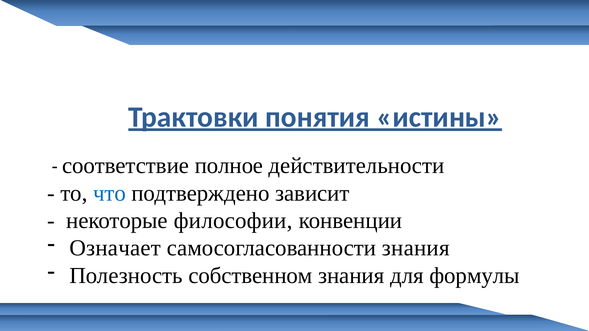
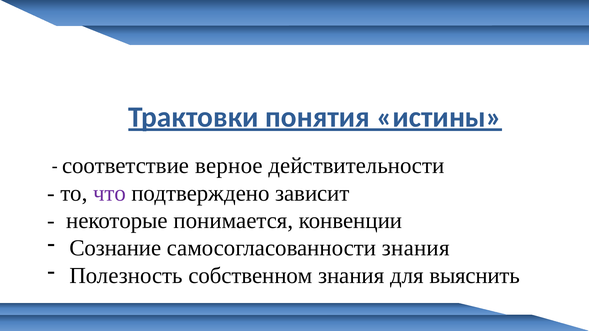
полное: полное -> верное
что colour: blue -> purple
философии: философии -> понимается
Означает: Означает -> Сознание
формулы: формулы -> выяснить
